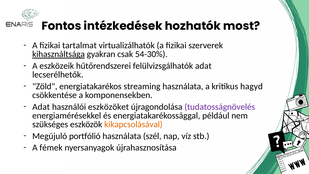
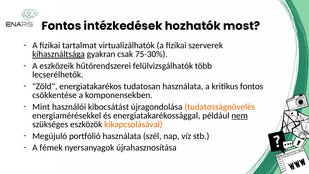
54-30%: 54-30% -> 75-30%
felülvizsgálhatók adat: adat -> több
streaming: streaming -> tudatosan
kritikus hagyd: hagyd -> fontos
Adat at (41, 107): Adat -> Mint
eszközöket: eszközöket -> kibocsátást
tudatosságnövelés colour: purple -> orange
nem underline: none -> present
